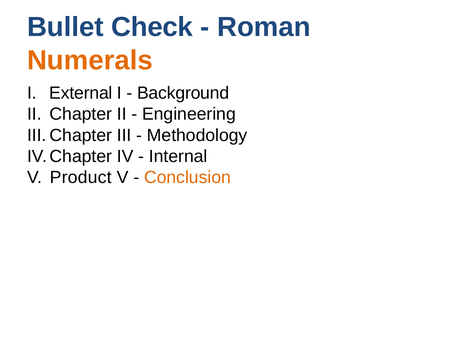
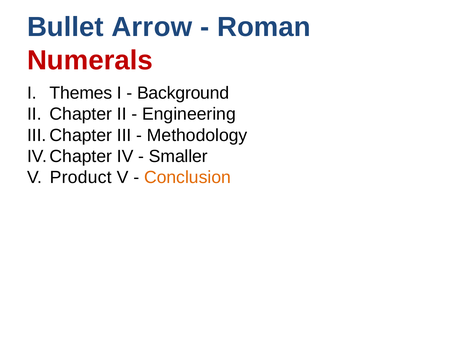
Check: Check -> Arrow
Numerals colour: orange -> red
External: External -> Themes
Internal: Internal -> Smaller
